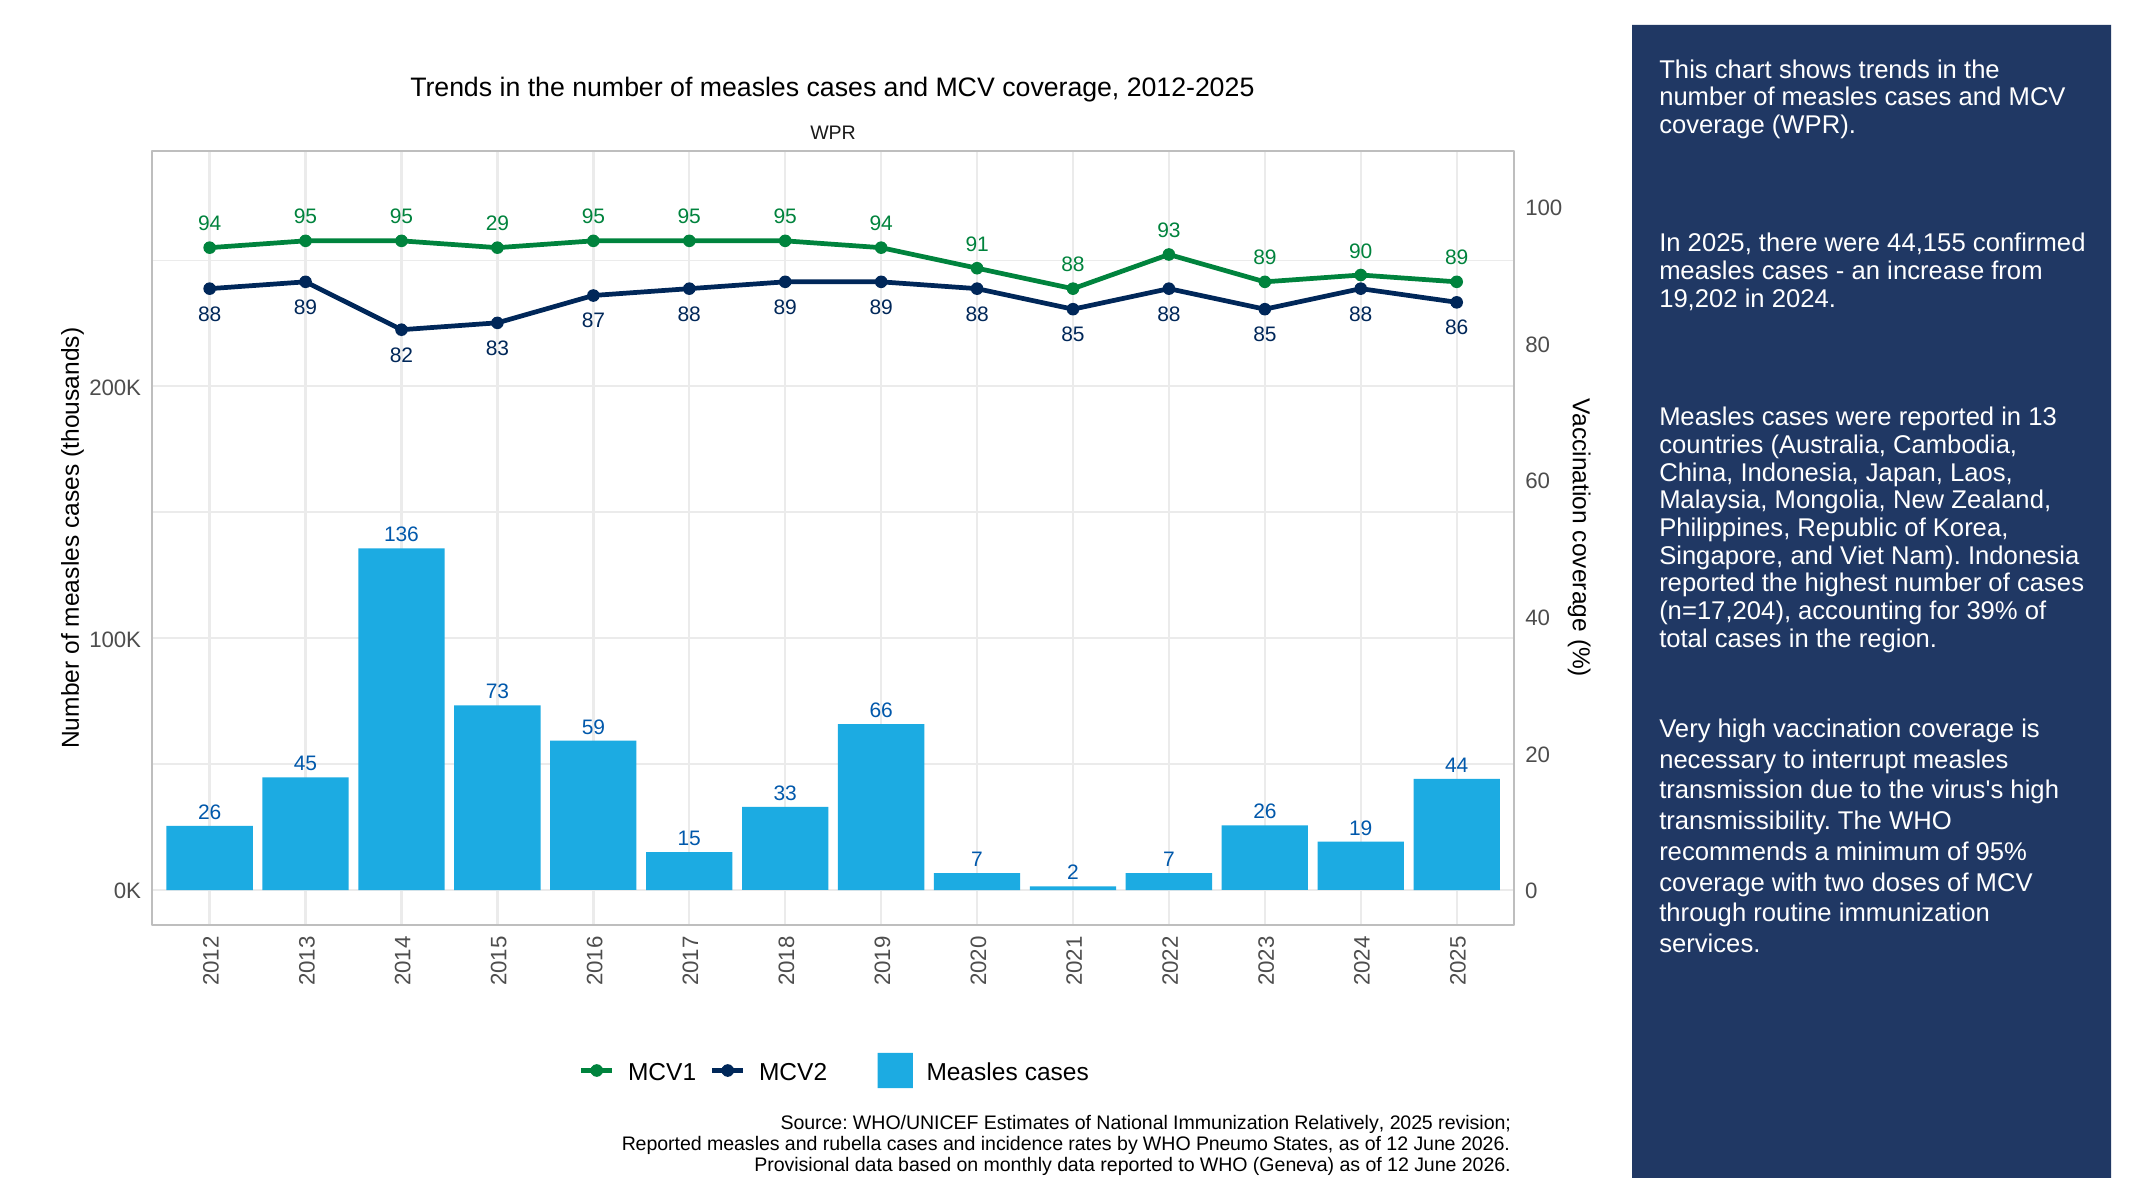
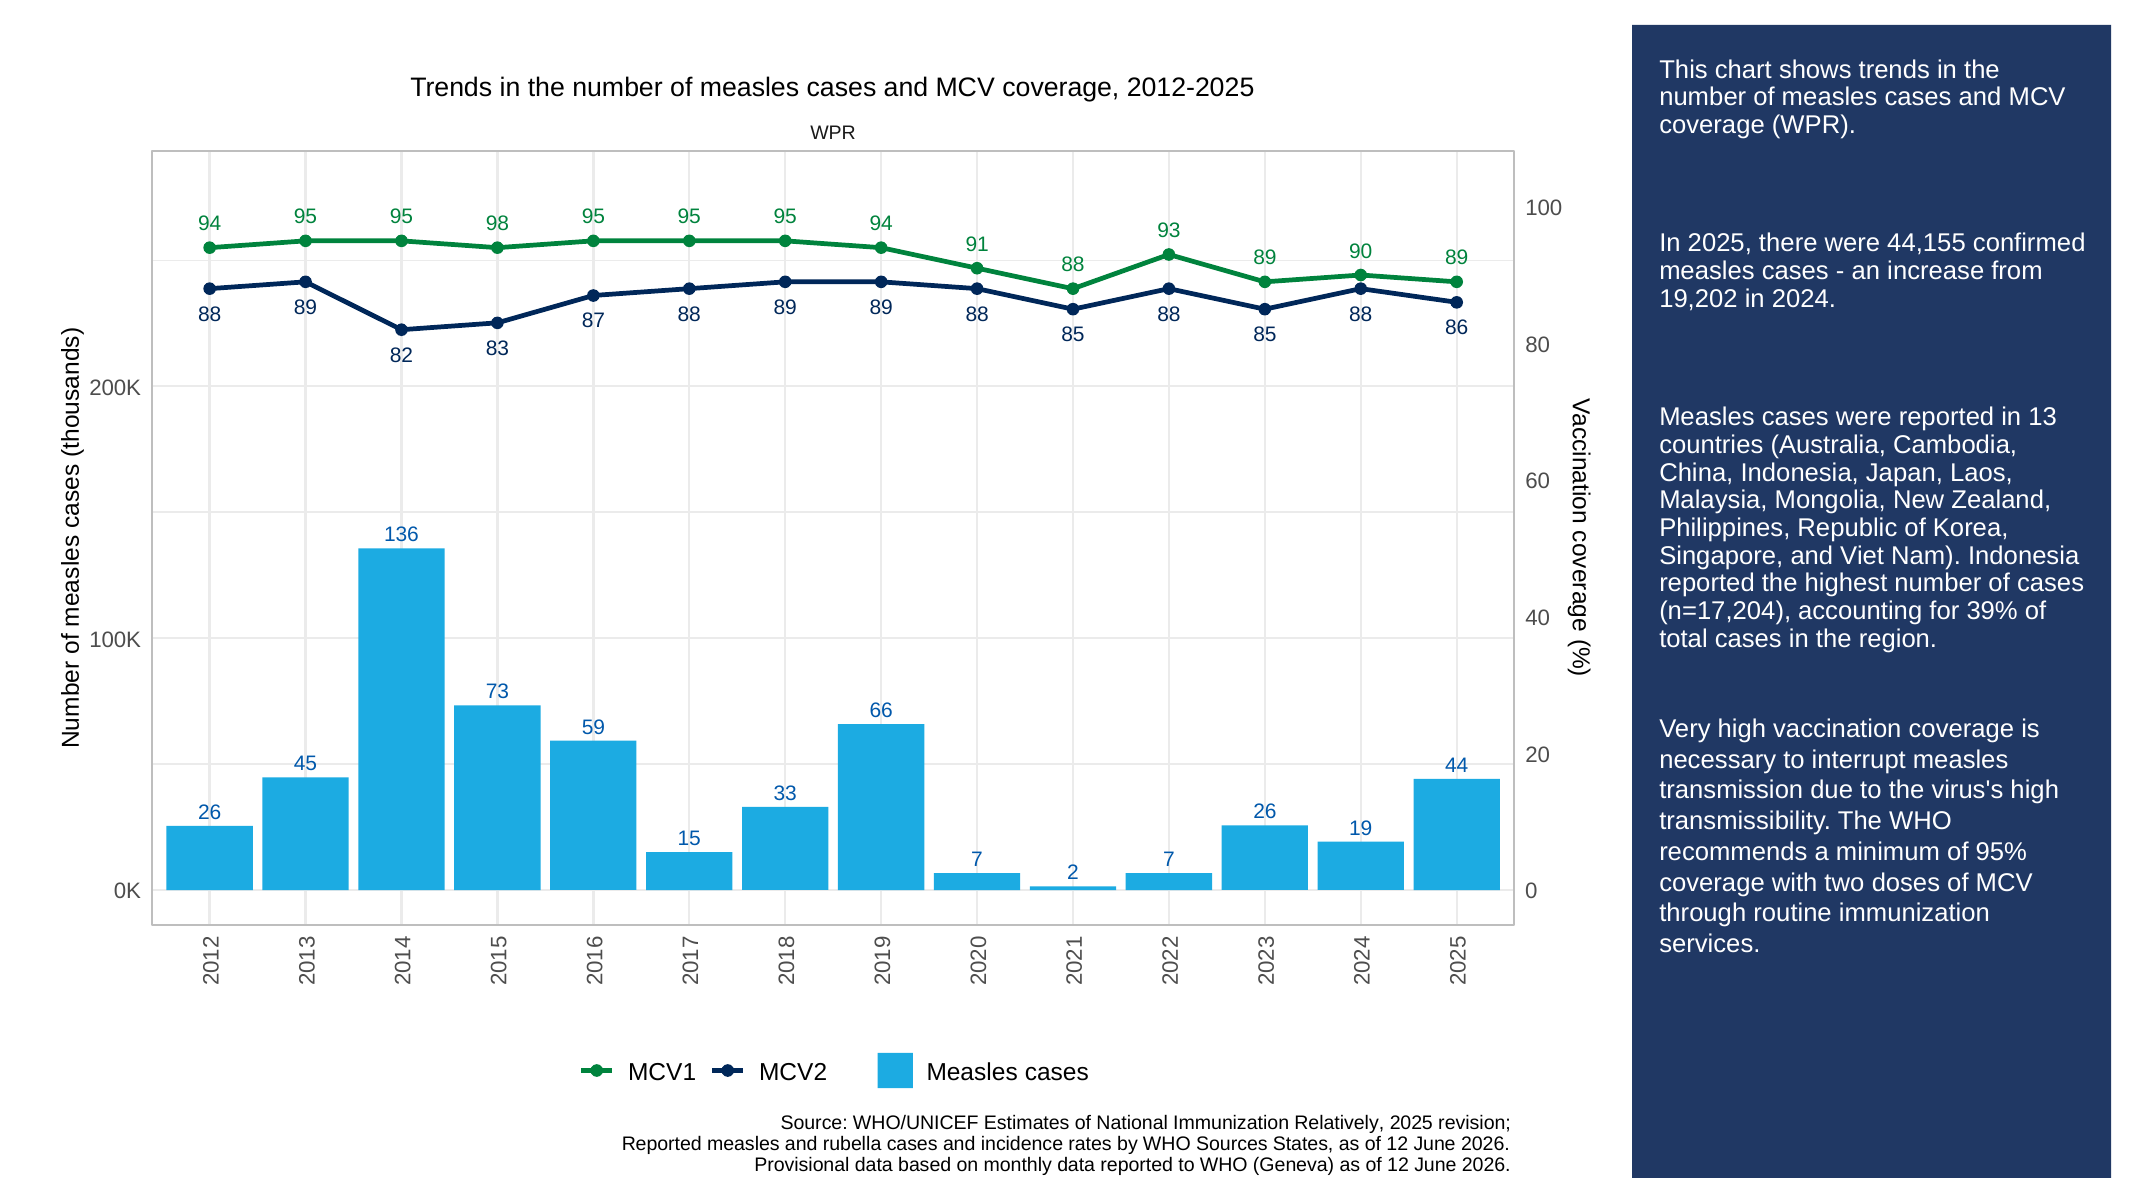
29: 29 -> 98
Pneumo: Pneumo -> Sources
